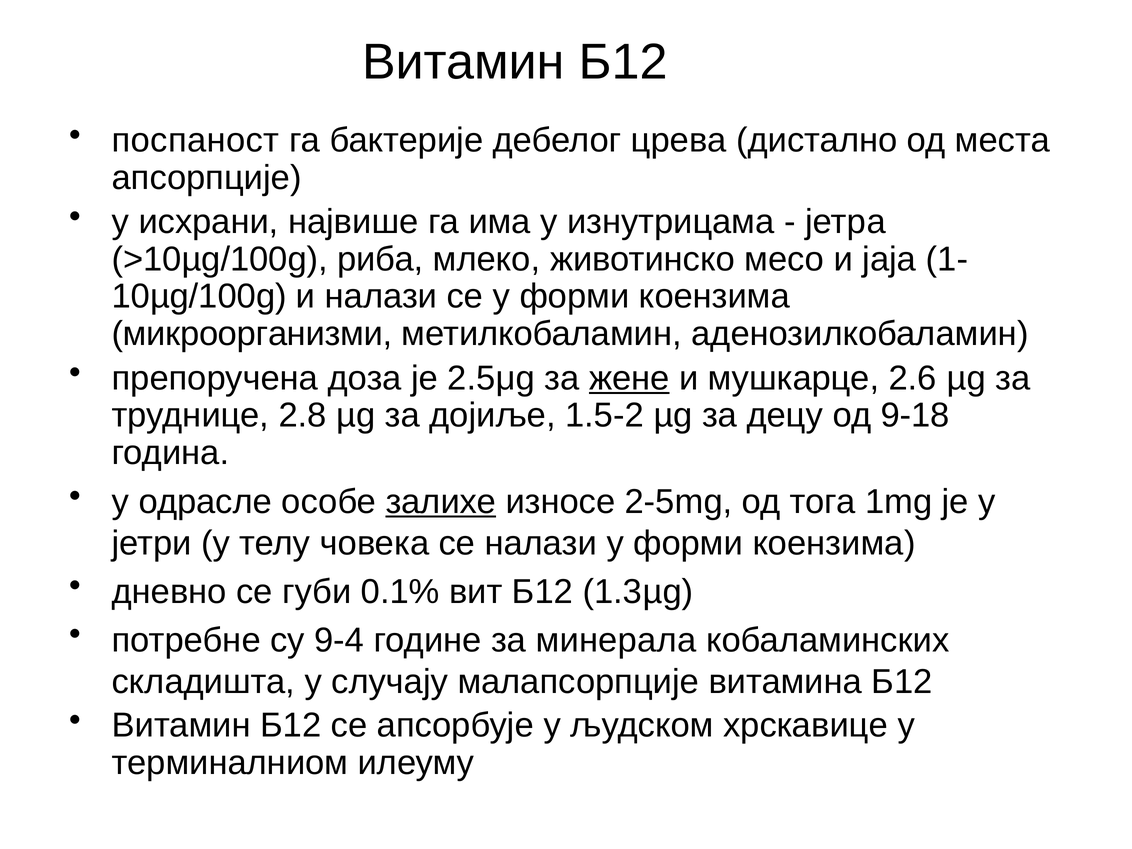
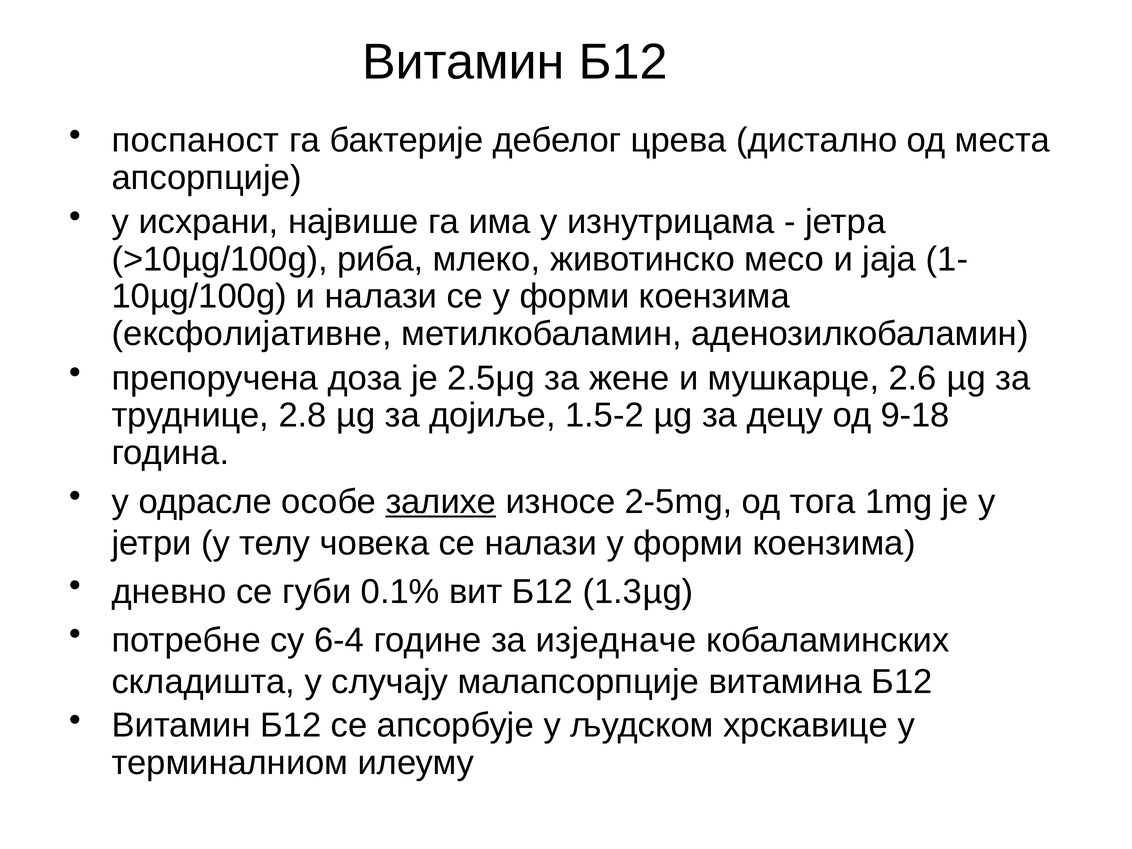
микроорганизми: микроорганизми -> ексфолијативне
жене underline: present -> none
9-4: 9-4 -> 6-4
минерала: минерала -> изједначе
